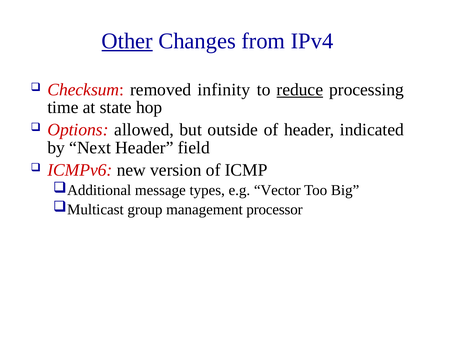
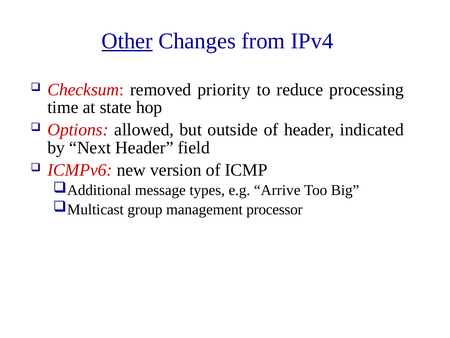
infinity: infinity -> priority
reduce underline: present -> none
Vector: Vector -> Arrive
